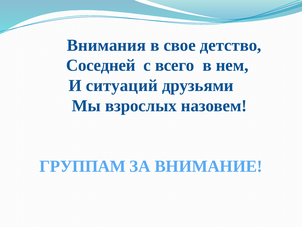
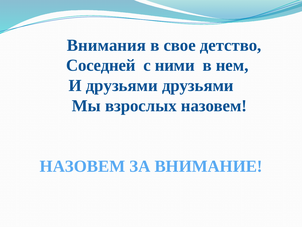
всего: всего -> ними
И ситуаций: ситуаций -> друзьями
ГРУППАМ at (83, 166): ГРУППАМ -> НАЗОВЕМ
